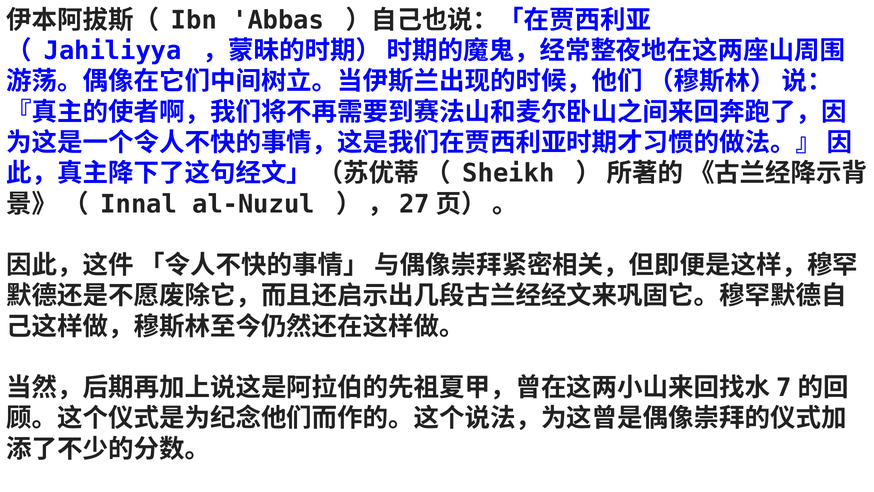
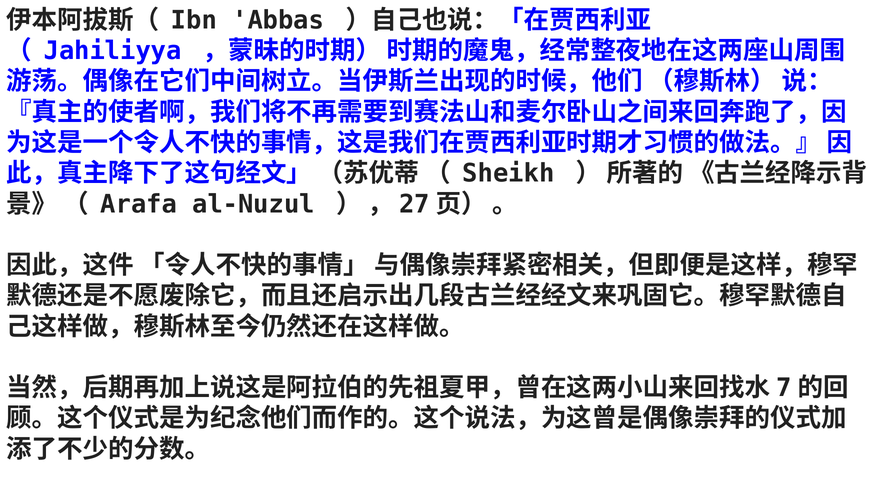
Innal: Innal -> Arafa
